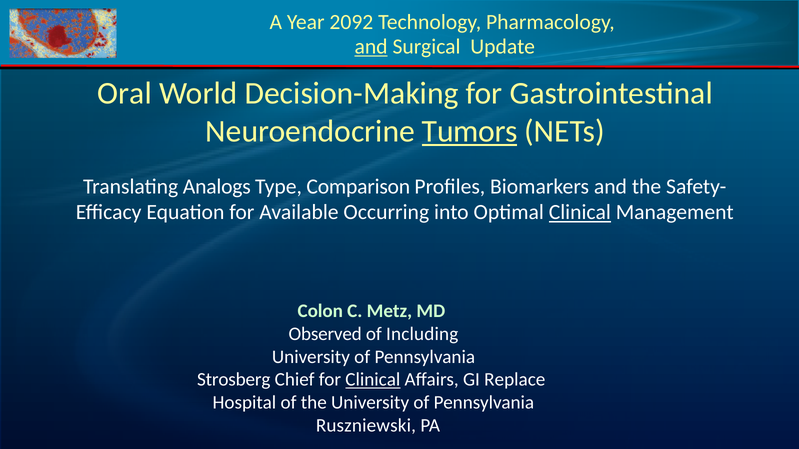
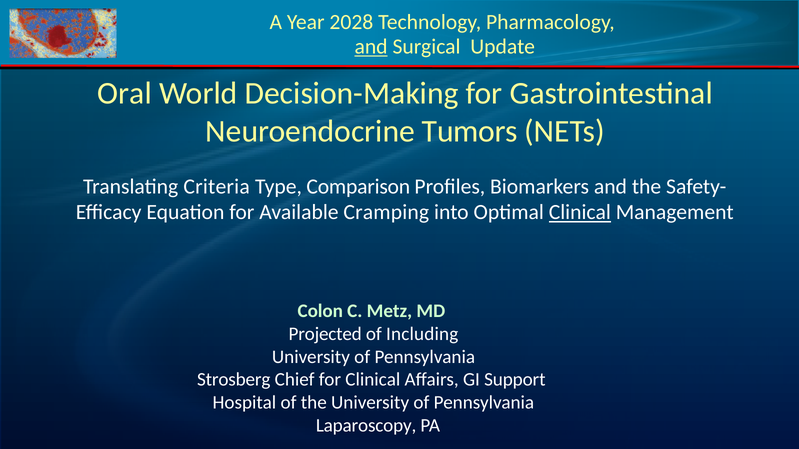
2092: 2092 -> 2028
Tumors underline: present -> none
Analogs: Analogs -> Criteria
Occurring: Occurring -> Cramping
Observed: Observed -> Projected
Clinical at (373, 380) underline: present -> none
Replace: Replace -> Support
Ruszniewski: Ruszniewski -> Laparoscopy
